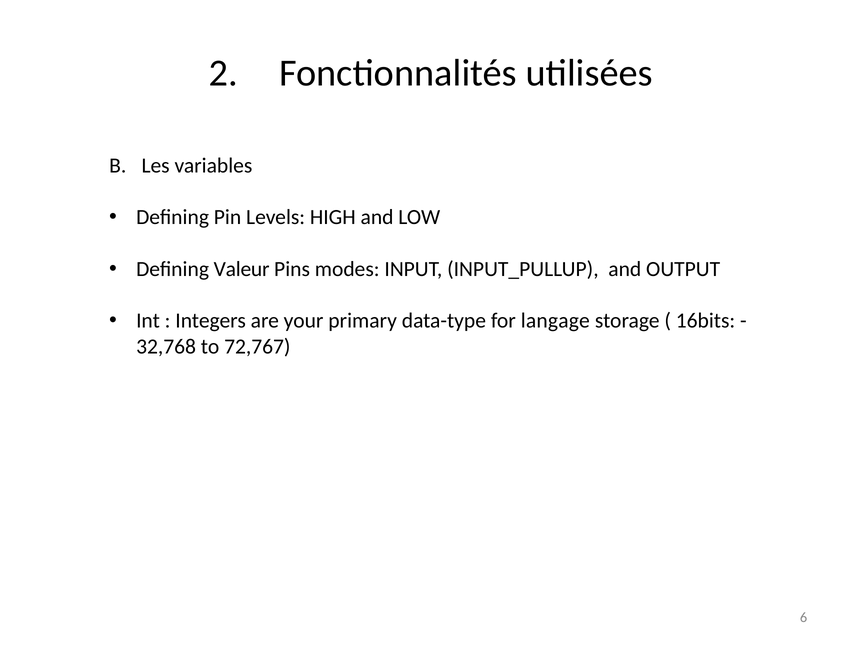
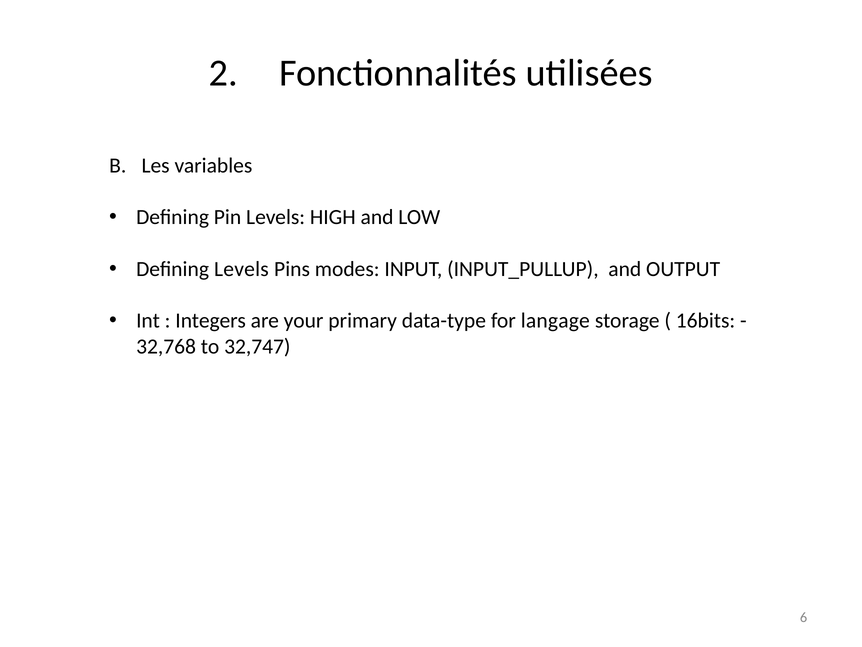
Defining Valeur: Valeur -> Levels
72,767: 72,767 -> 32,747
